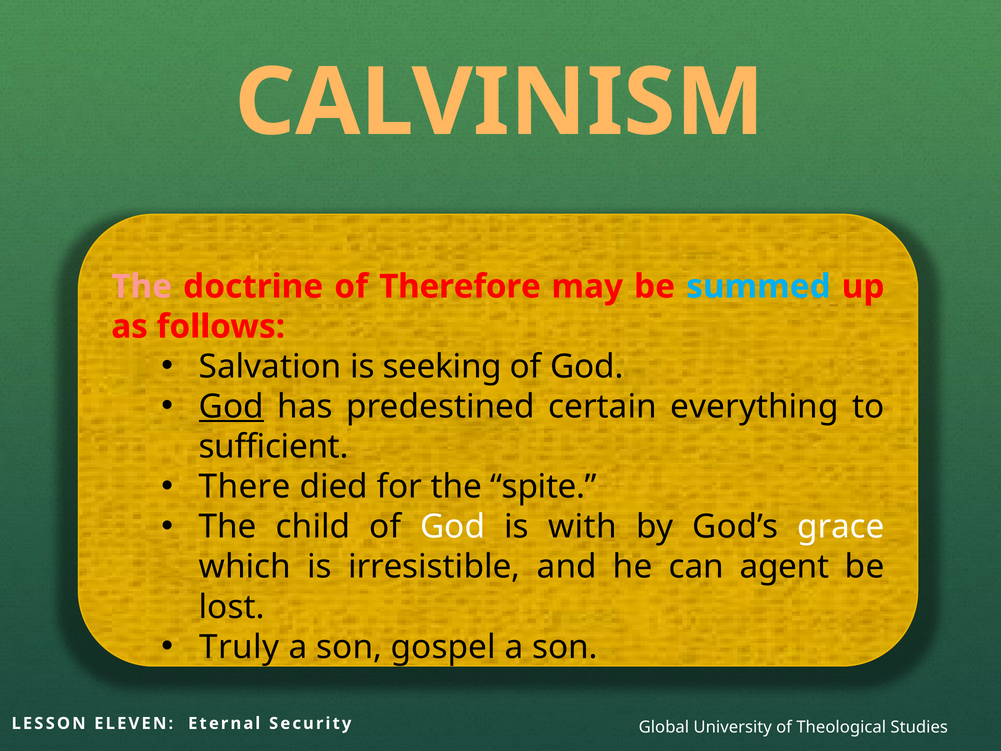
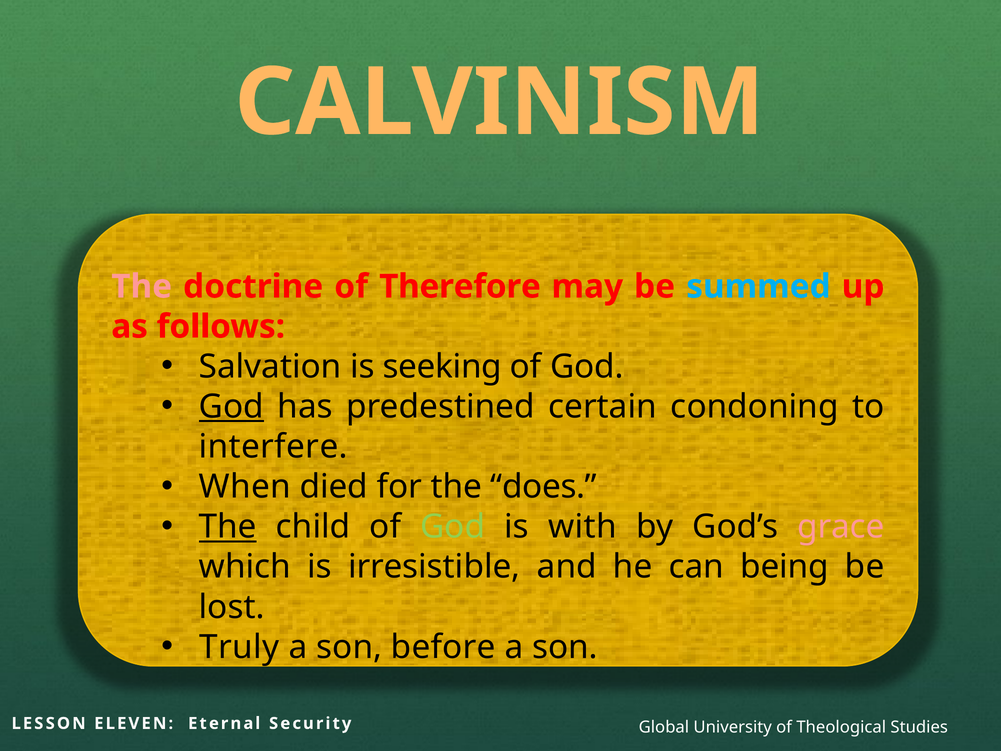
everything: everything -> condoning
sufficient: sufficient -> interfere
There: There -> When
spite: spite -> does
The at (228, 527) underline: none -> present
God at (453, 527) colour: white -> light green
grace colour: white -> pink
agent: agent -> being
gospel: gospel -> before
